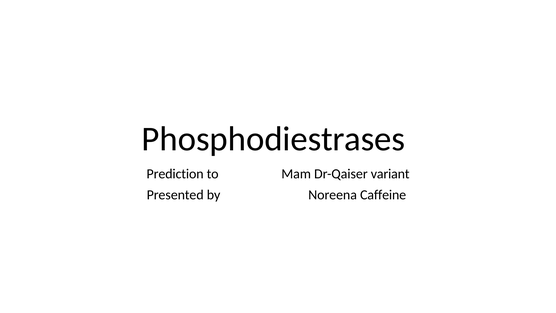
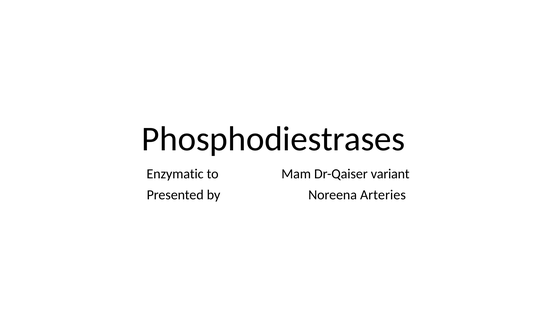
Prediction: Prediction -> Enzymatic
Caffeine: Caffeine -> Arteries
